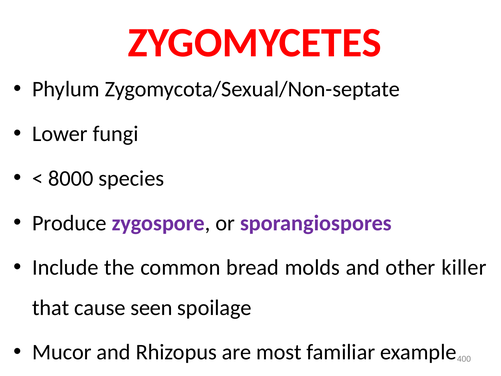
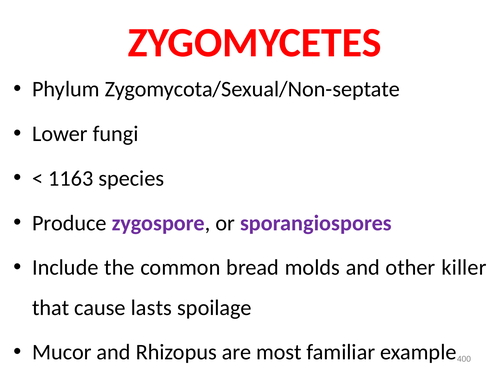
8000: 8000 -> 1163
seen: seen -> lasts
